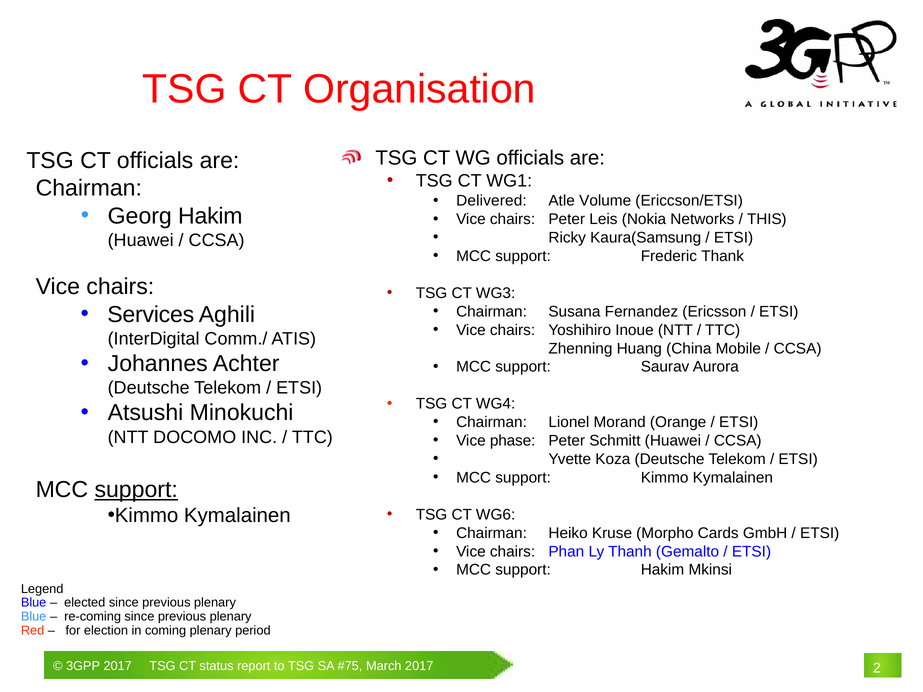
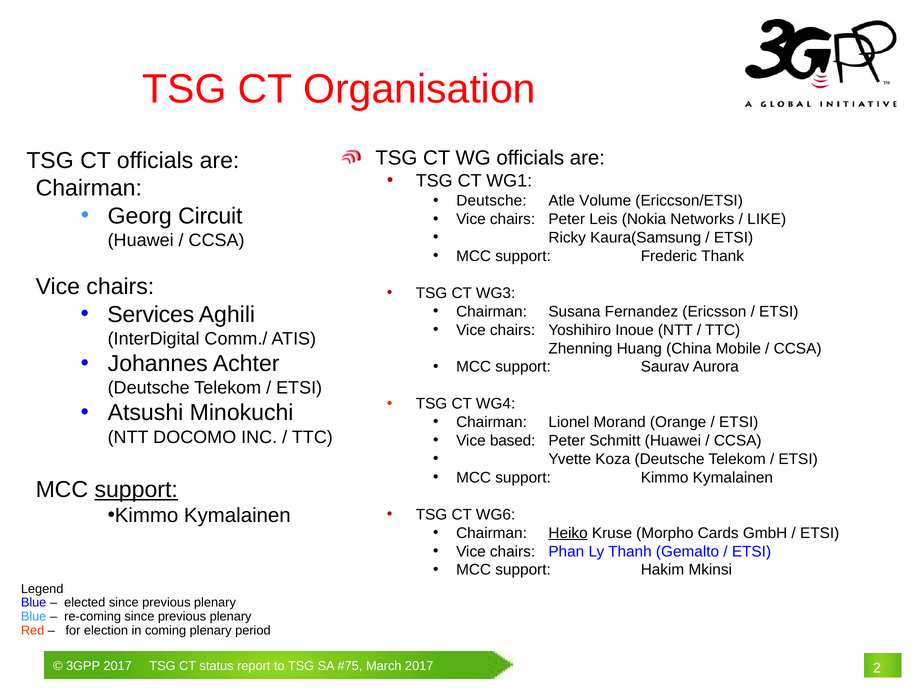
Delivered at (491, 201): Delivered -> Deutsche
Georg Hakim: Hakim -> Circuit
THIS: THIS -> LIKE
phase: phase -> based
Heiko underline: none -> present
